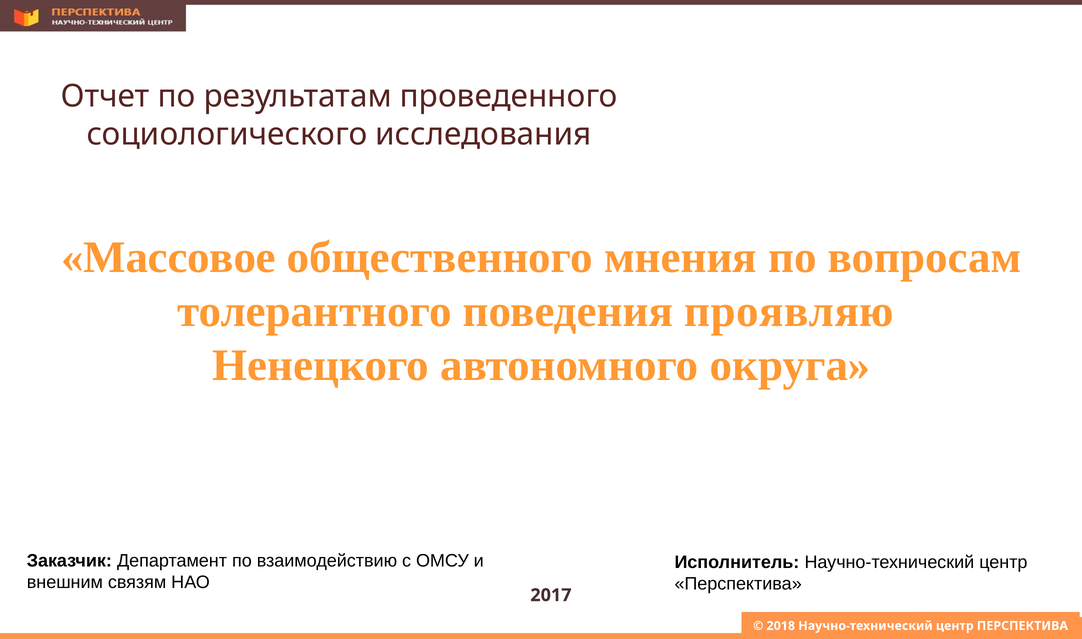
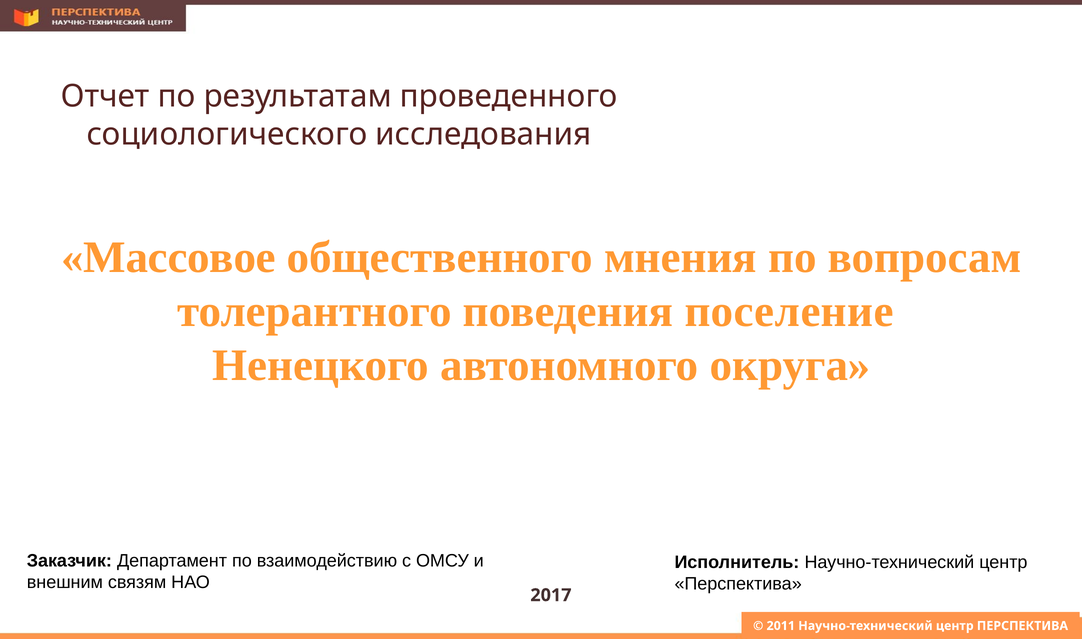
проявляю: проявляю -> поселение
2018: 2018 -> 2011
